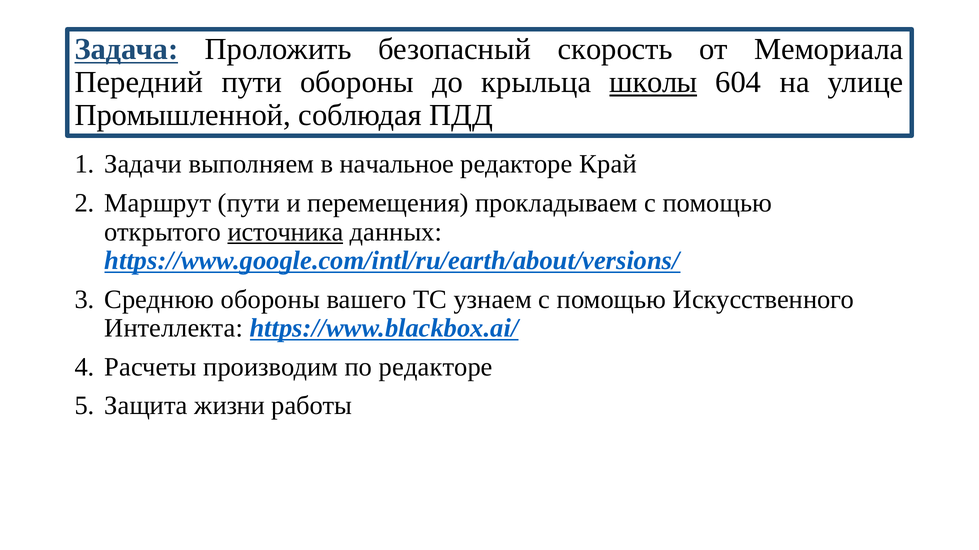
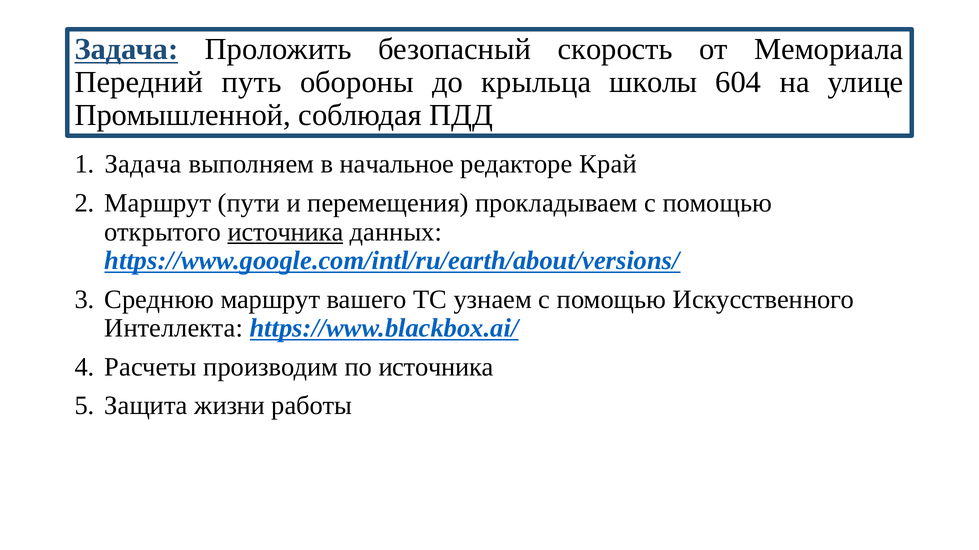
Передний пути: пути -> путь
школы underline: present -> none
Задачи at (143, 164): Задачи -> Задача
Среднюю обороны: обороны -> маршрут
по редакторе: редакторе -> источника
